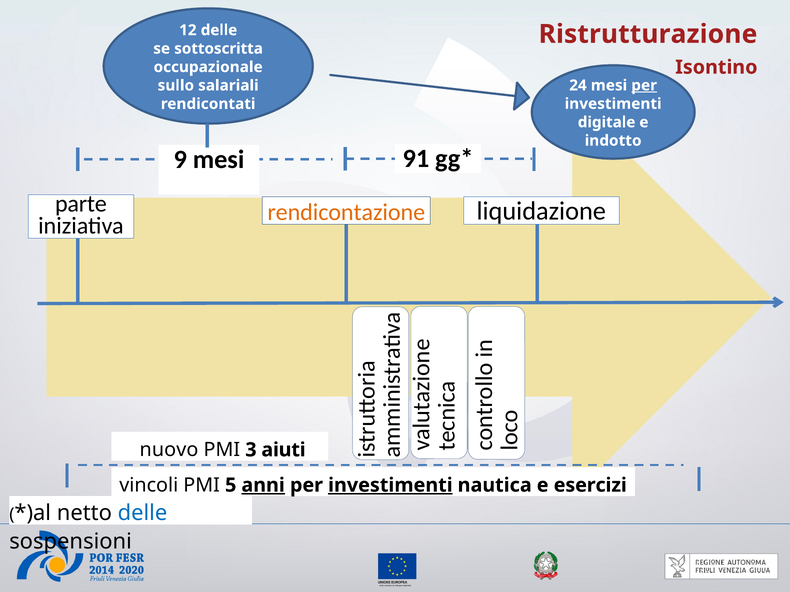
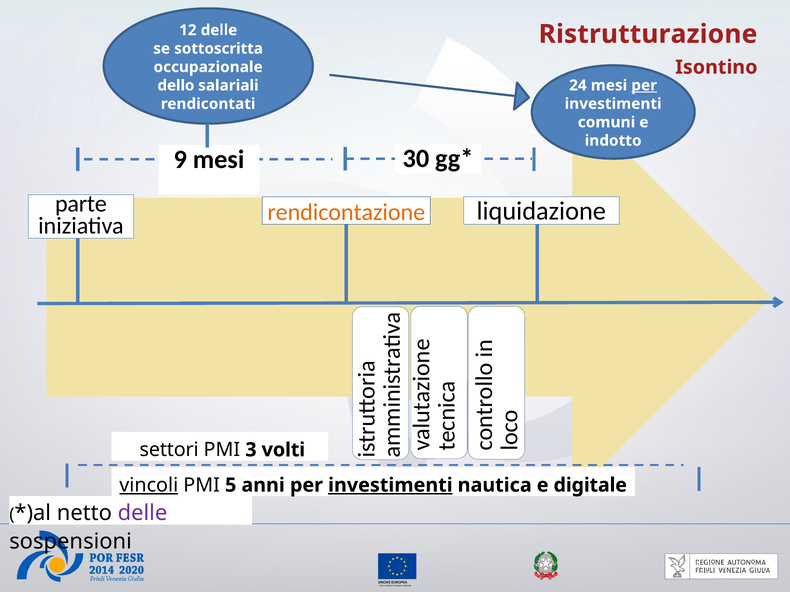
sullo: sullo -> dello
digitale: digitale -> comuni
91: 91 -> 30
nuovo: nuovo -> settori
aiuti: aiuti -> volti
vincoli underline: none -> present
anni underline: present -> none
esercizi: esercizi -> digitale
delle at (142, 513) colour: blue -> purple
